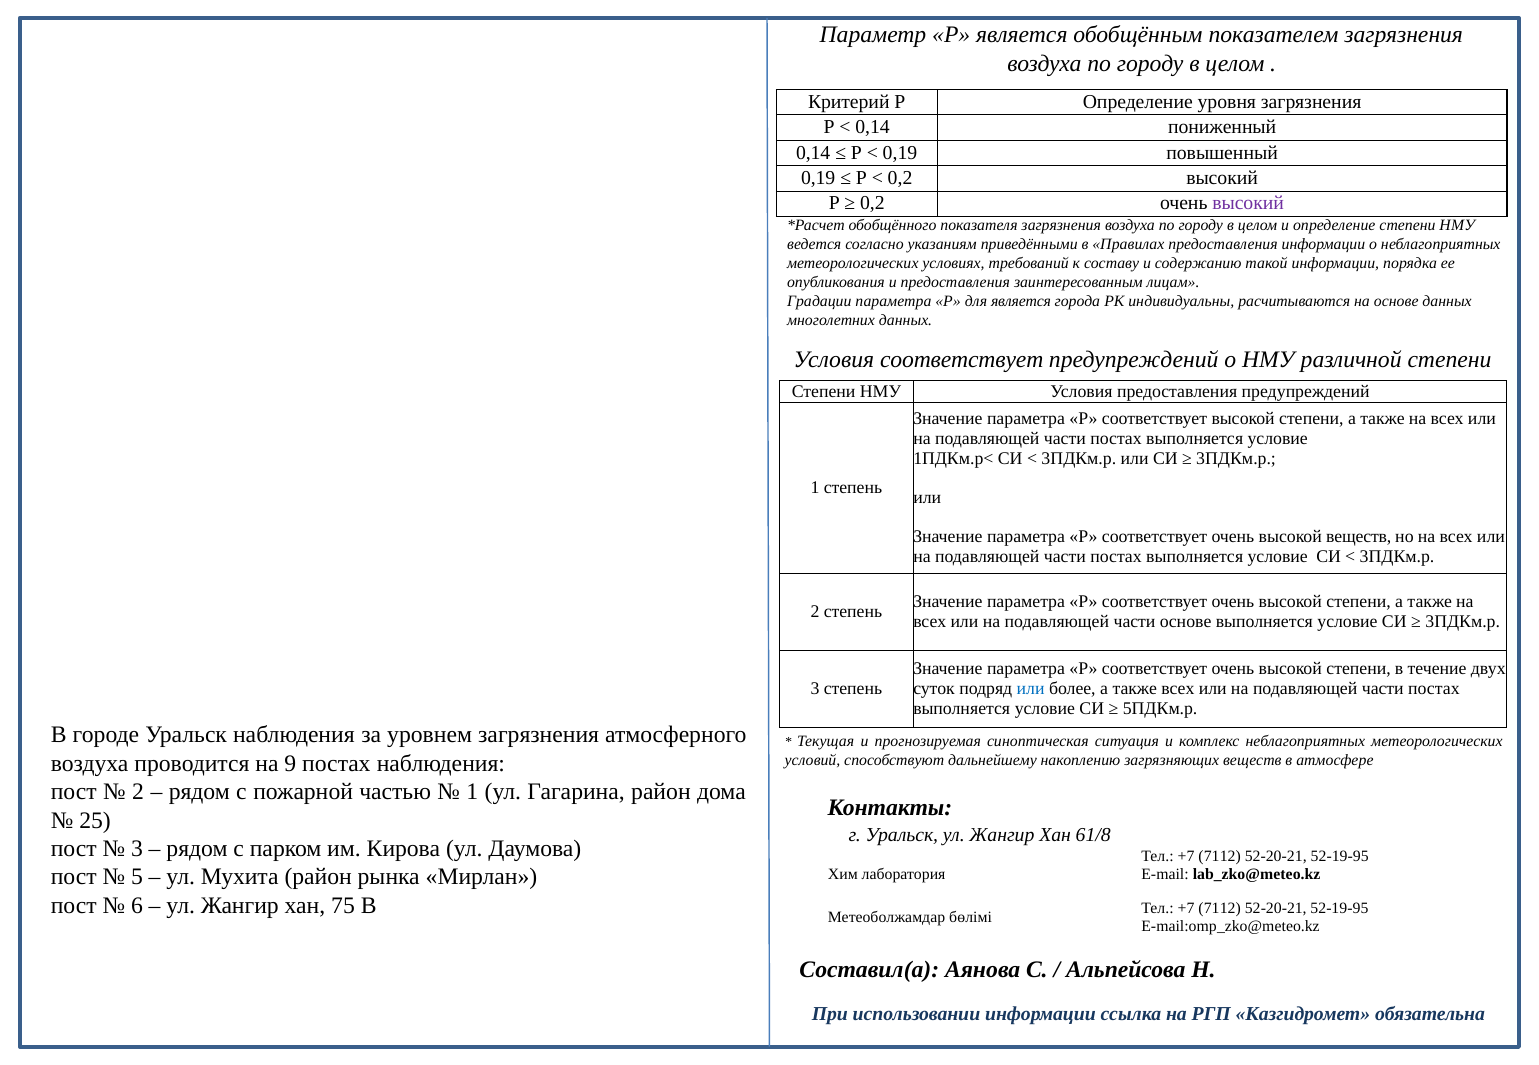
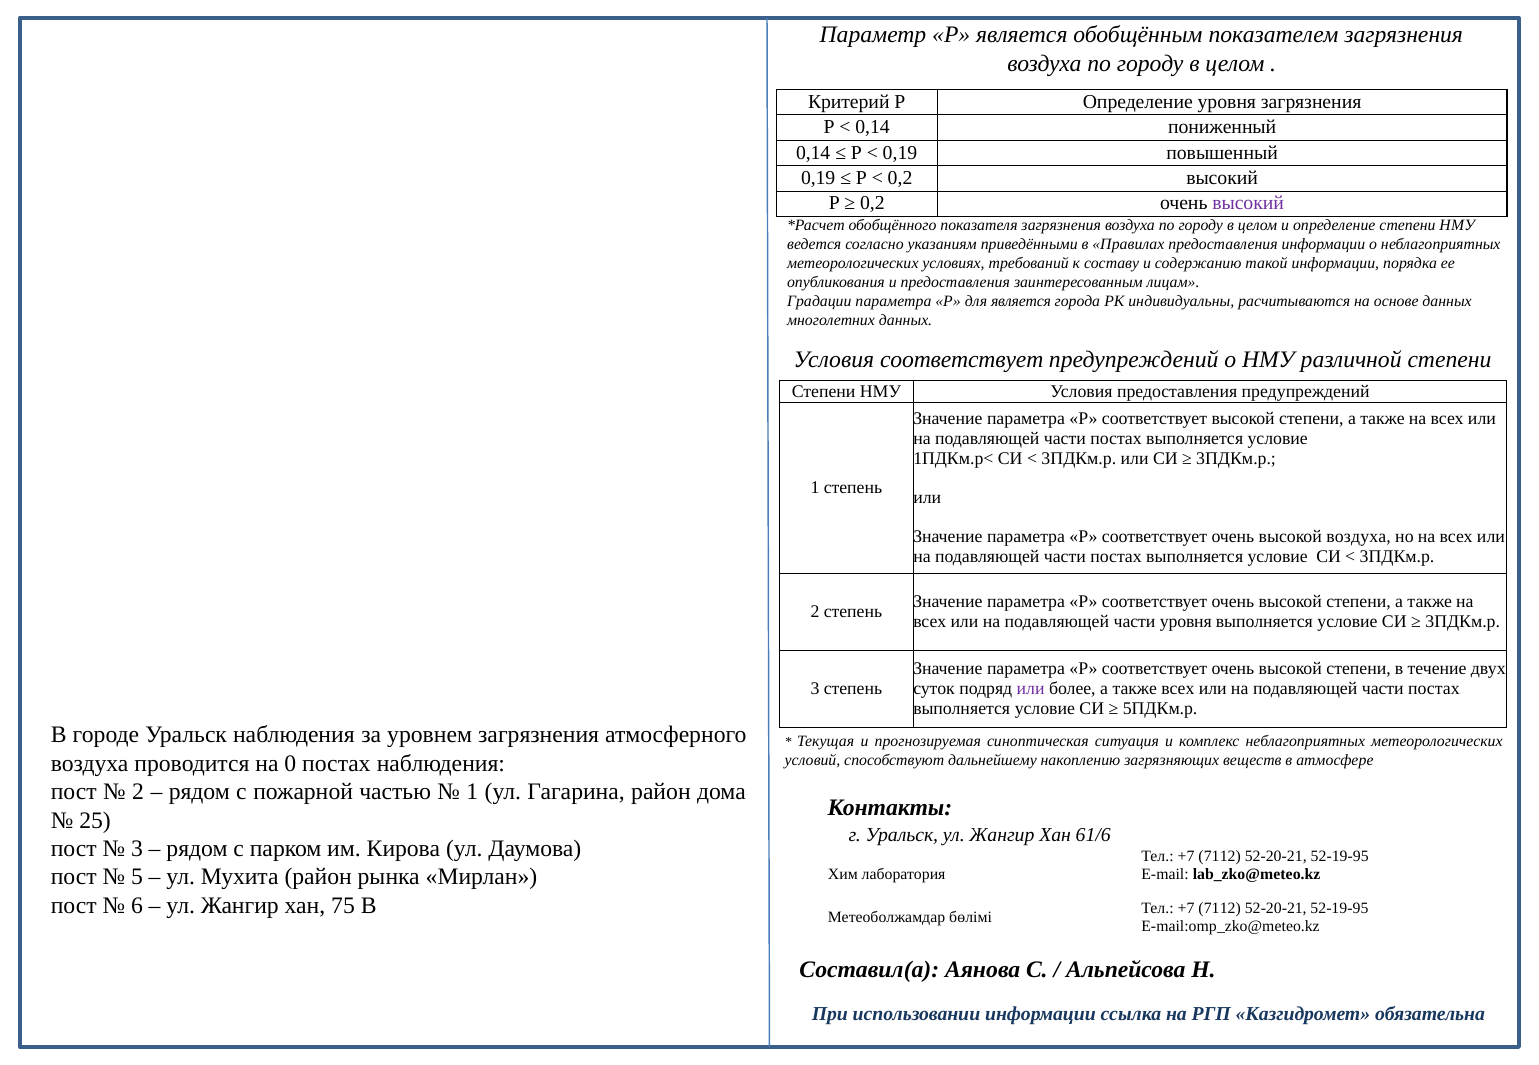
высокой веществ: веществ -> воздуха
части основе: основе -> уровня
или at (1031, 689) colour: blue -> purple
9: 9 -> 0
61/8: 61/8 -> 61/6
